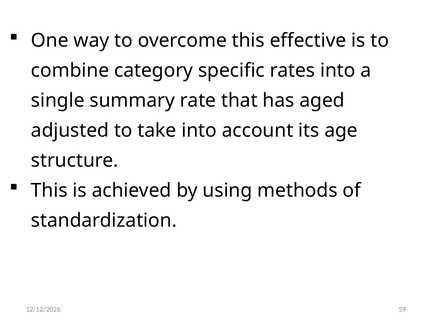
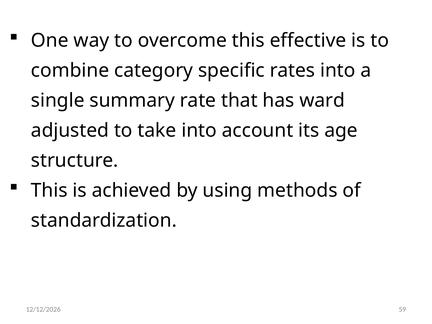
aged: aged -> ward
